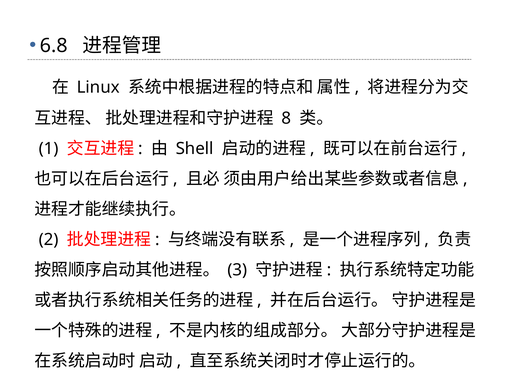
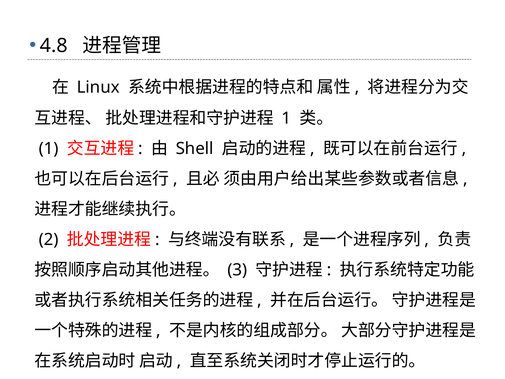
6.8: 6.8 -> 4.8
8 at (286, 118): 8 -> 1
